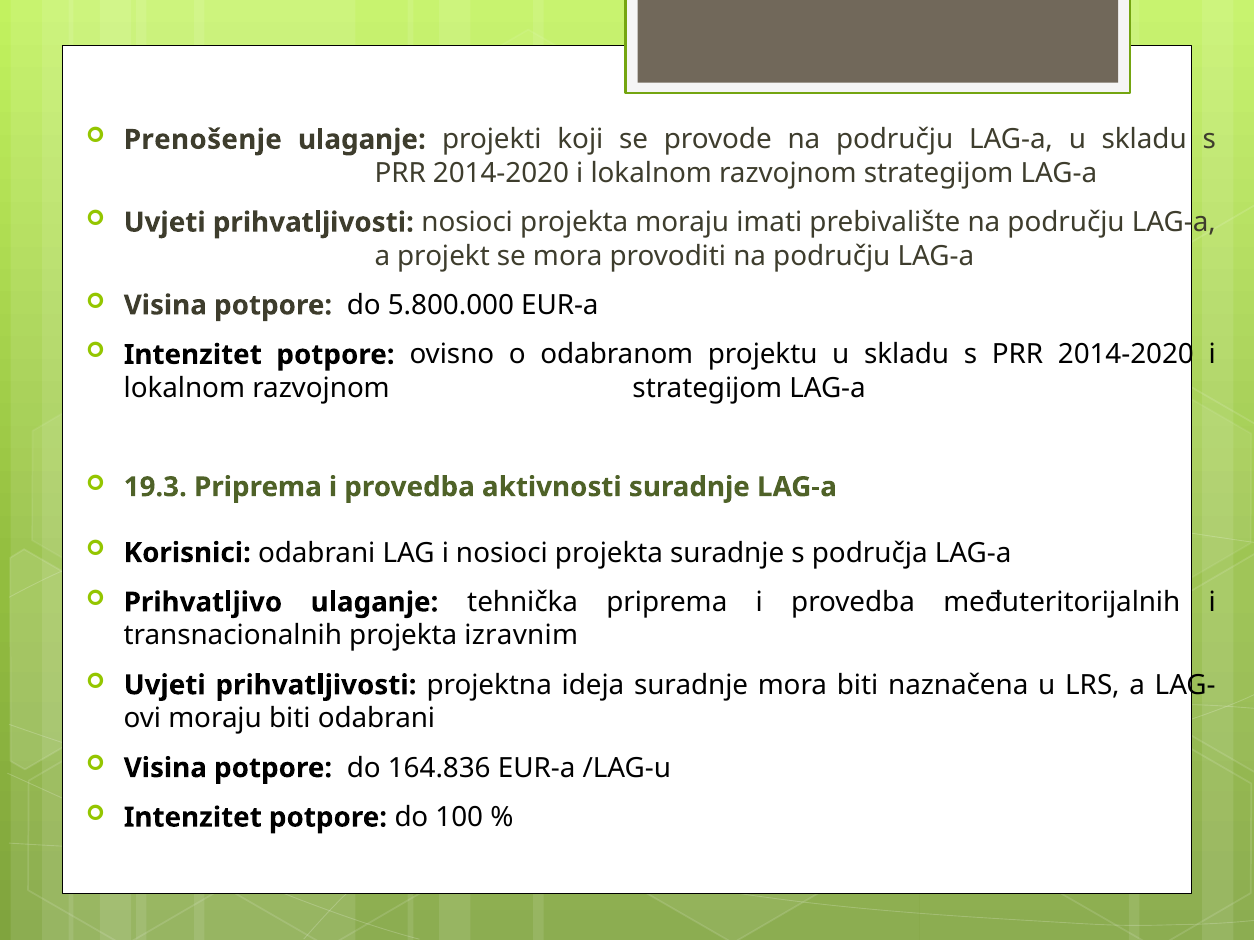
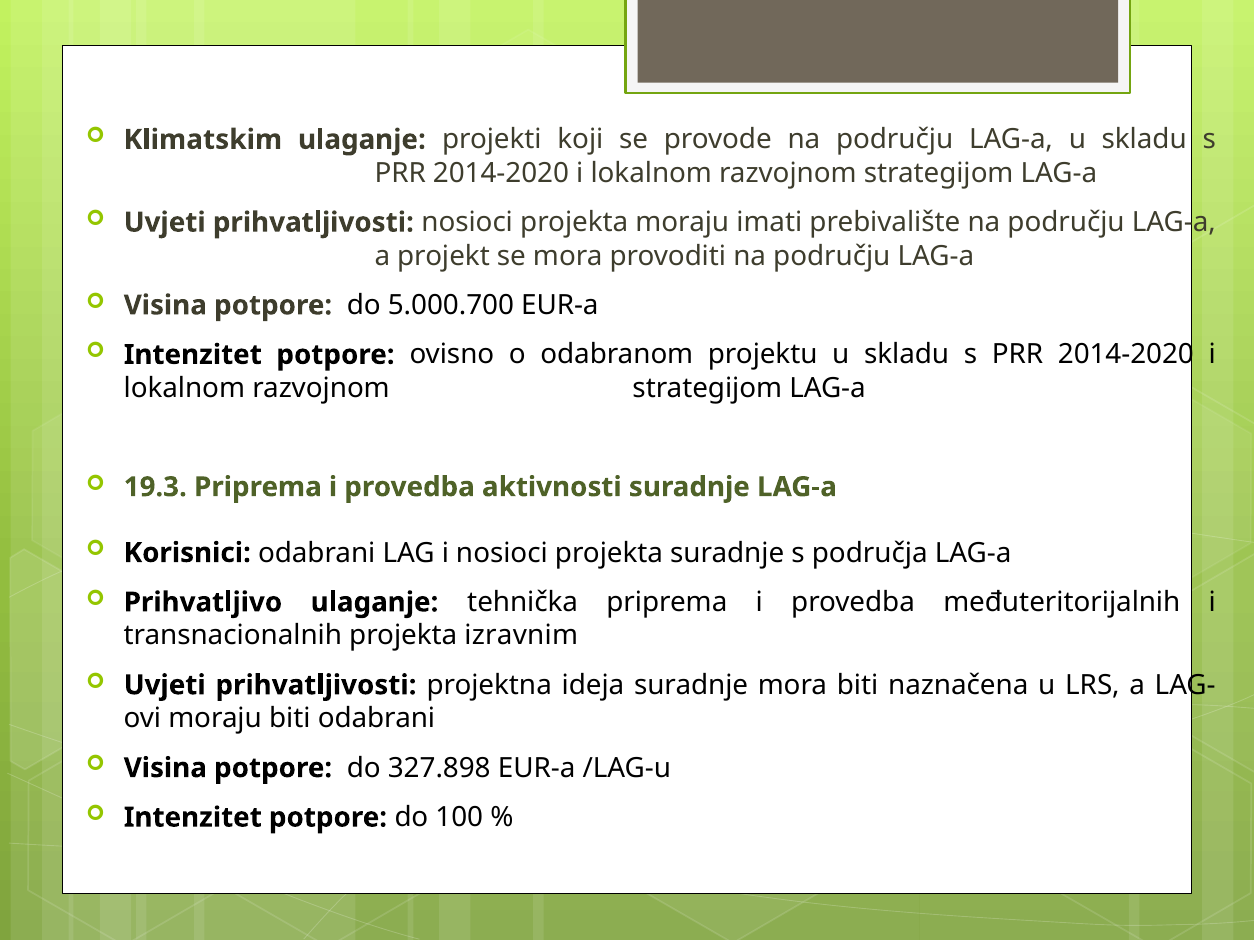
Prenošenje: Prenošenje -> Klimatskim
5.800.000: 5.800.000 -> 5.000.700
164.836: 164.836 -> 327.898
